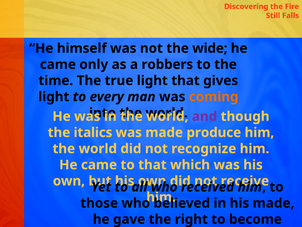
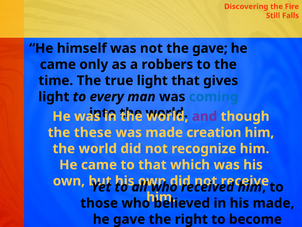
the wide: wide -> gave
coming colour: orange -> blue
italics: italics -> these
produce: produce -> creation
